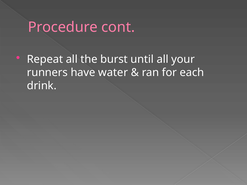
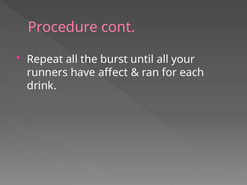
water: water -> affect
